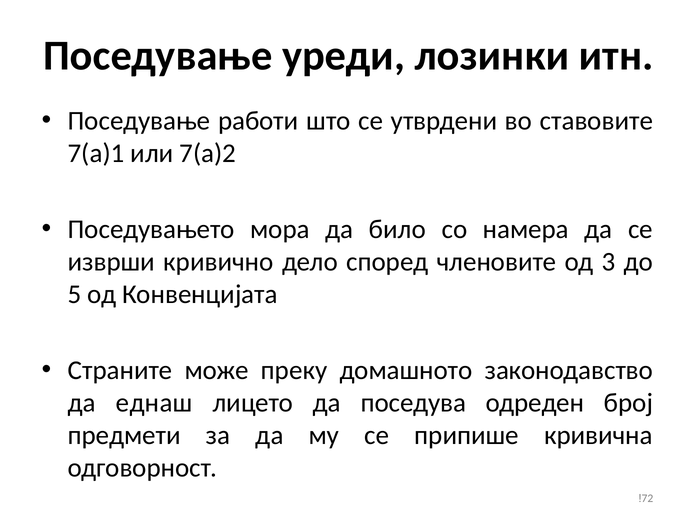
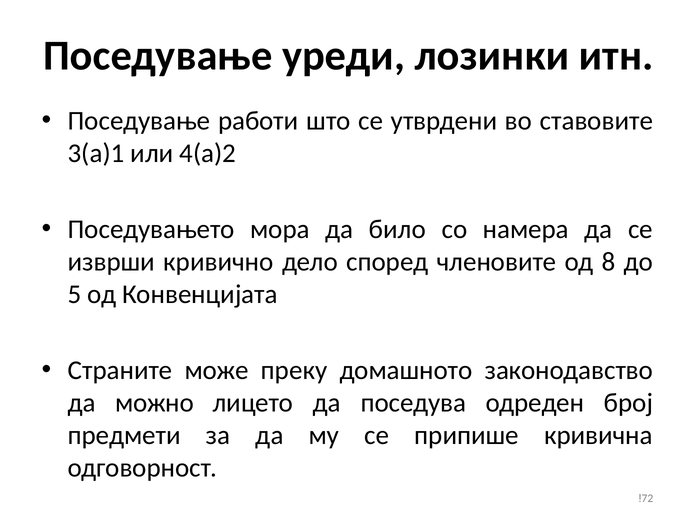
7(a)1: 7(a)1 -> 3(a)1
7(a)2: 7(a)2 -> 4(a)2
3: 3 -> 8
еднаш: еднаш -> можно
